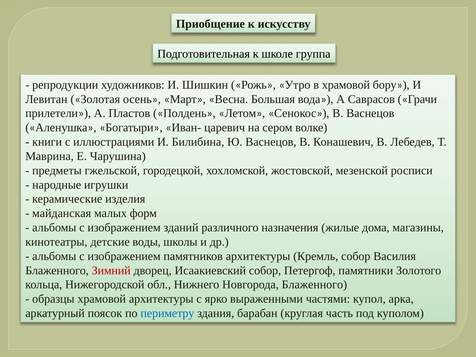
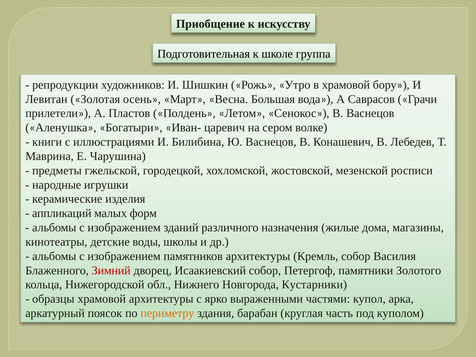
майданская: майданская -> аппликаций
Новгорода Блаженного: Блаженного -> Кустарники
периметру colour: blue -> orange
